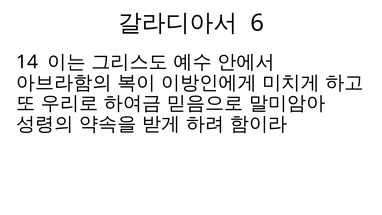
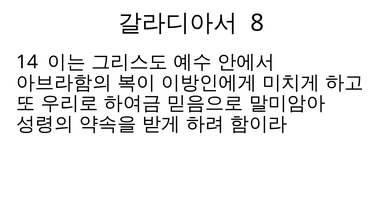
6: 6 -> 8
